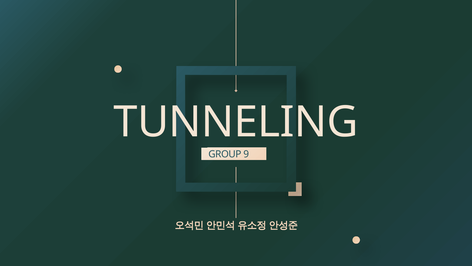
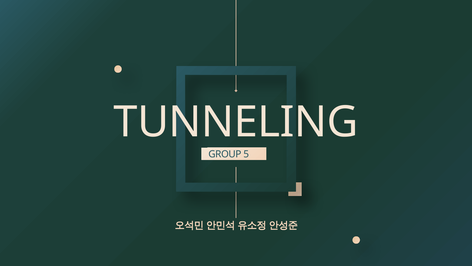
9: 9 -> 5
